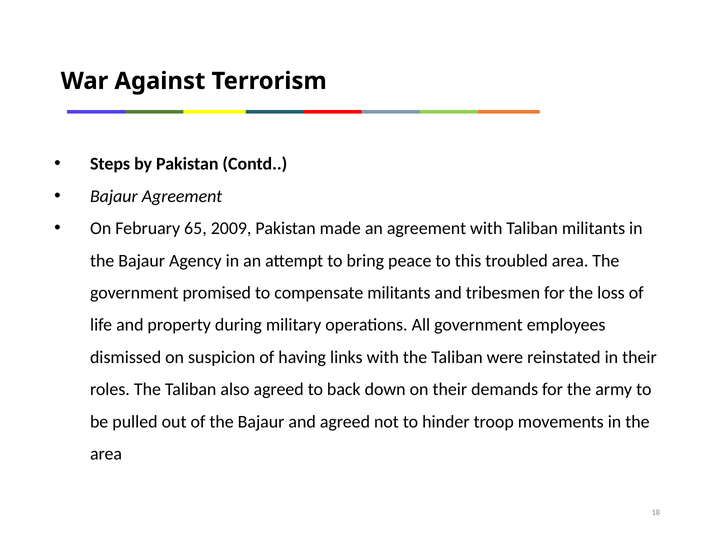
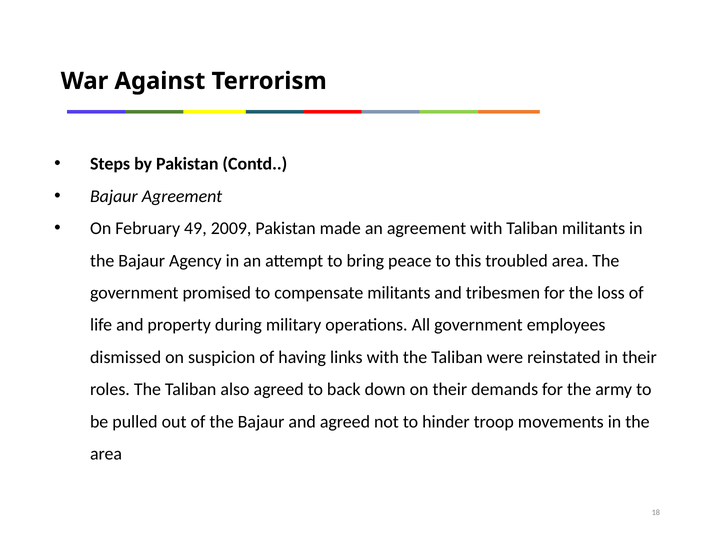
65: 65 -> 49
